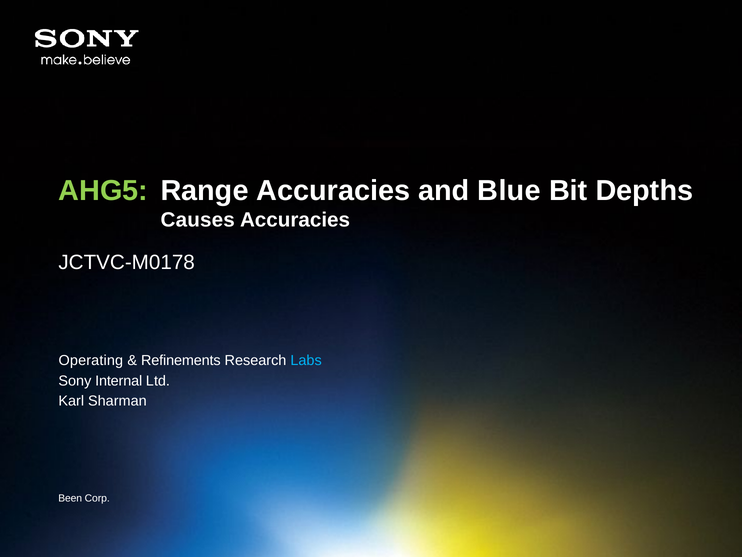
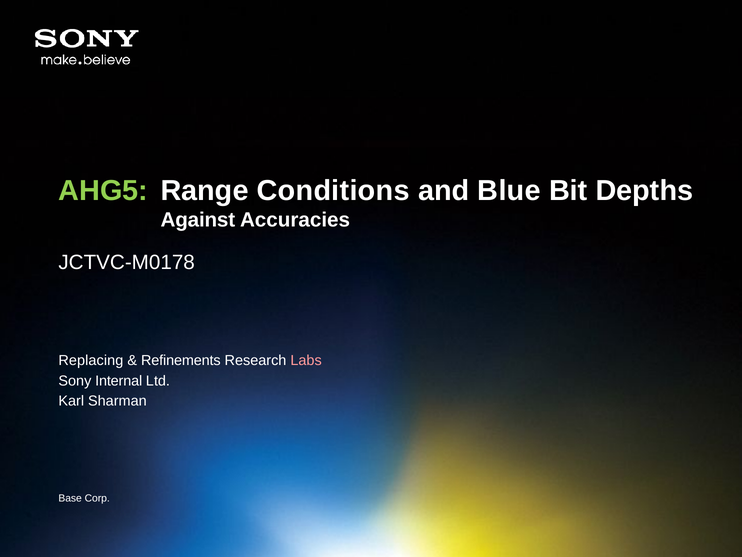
Range Accuracies: Accuracies -> Conditions
Causes: Causes -> Against
Operating: Operating -> Replacing
Labs colour: light blue -> pink
Been: Been -> Base
